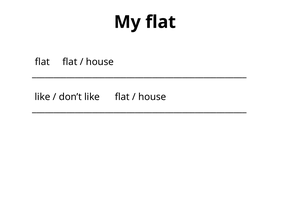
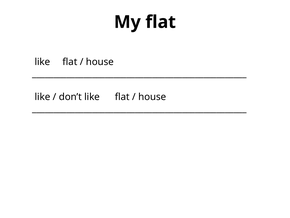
flat at (42, 62): flat -> like
